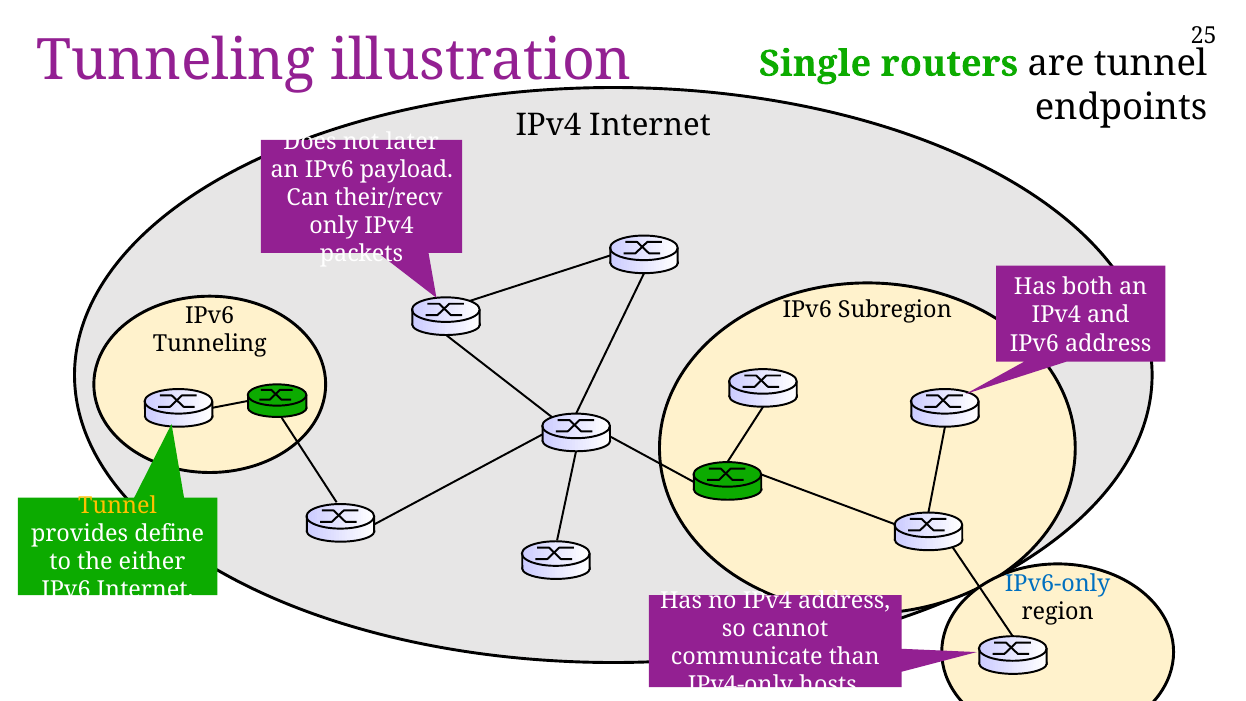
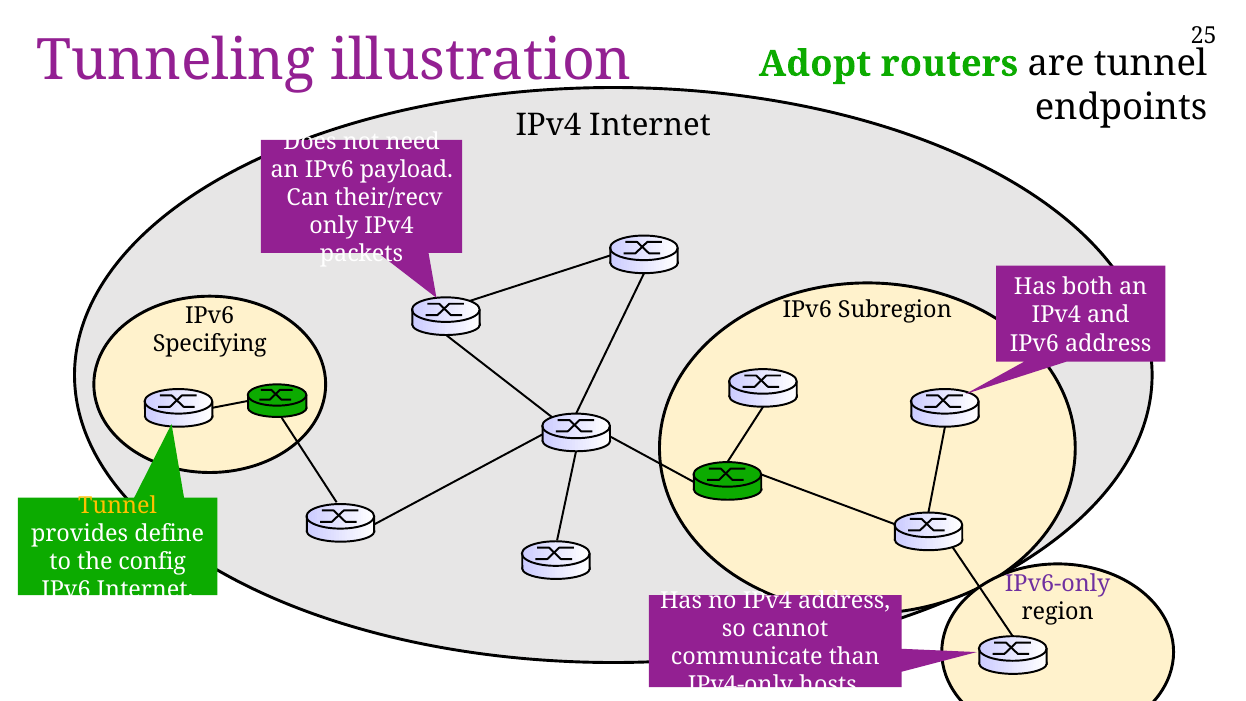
Single: Single -> Adopt
later: later -> need
Tunneling at (210, 344): Tunneling -> Specifying
either: either -> config
IPv6-only colour: blue -> purple
